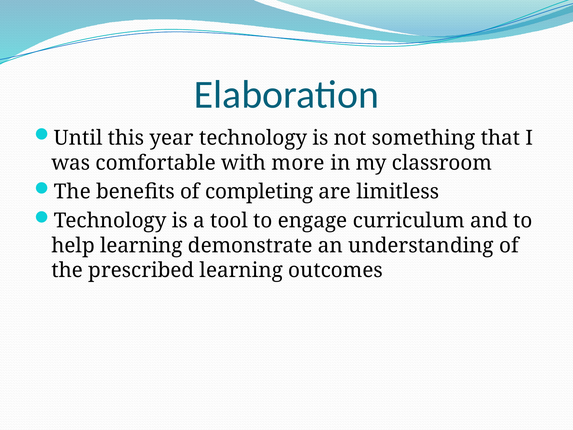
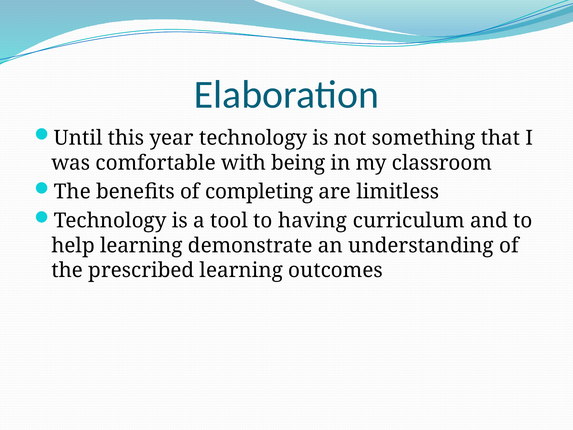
more: more -> being
engage: engage -> having
